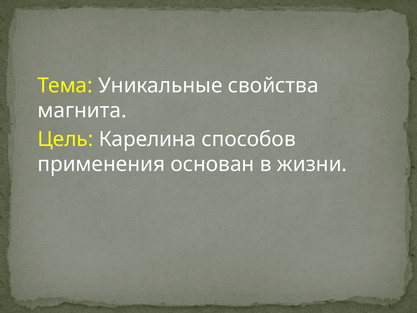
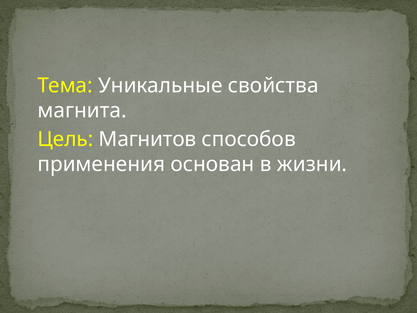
Карелина: Карелина -> Магнитов
